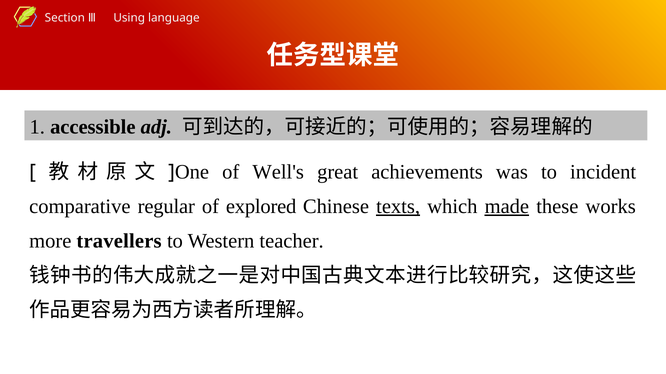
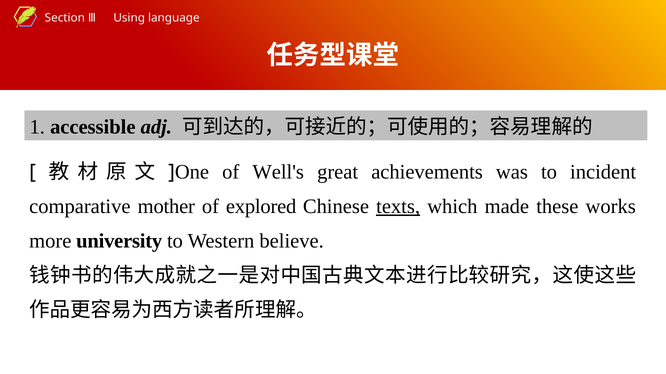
regular: regular -> mother
made underline: present -> none
travellers: travellers -> university
teacher: teacher -> believe
